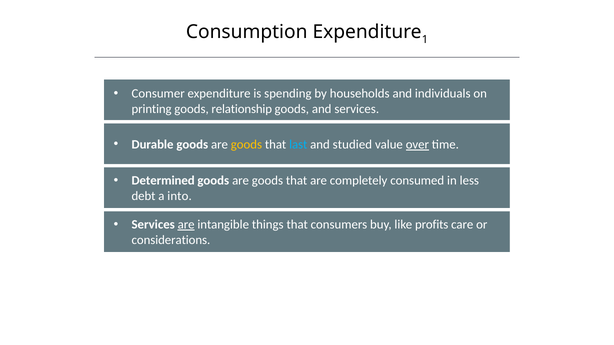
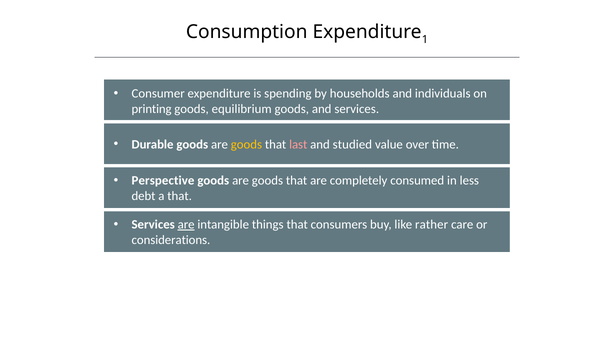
relationship: relationship -> equilibrium
last colour: light blue -> pink
over underline: present -> none
Determined: Determined -> Perspective
a into: into -> that
profits: profits -> rather
